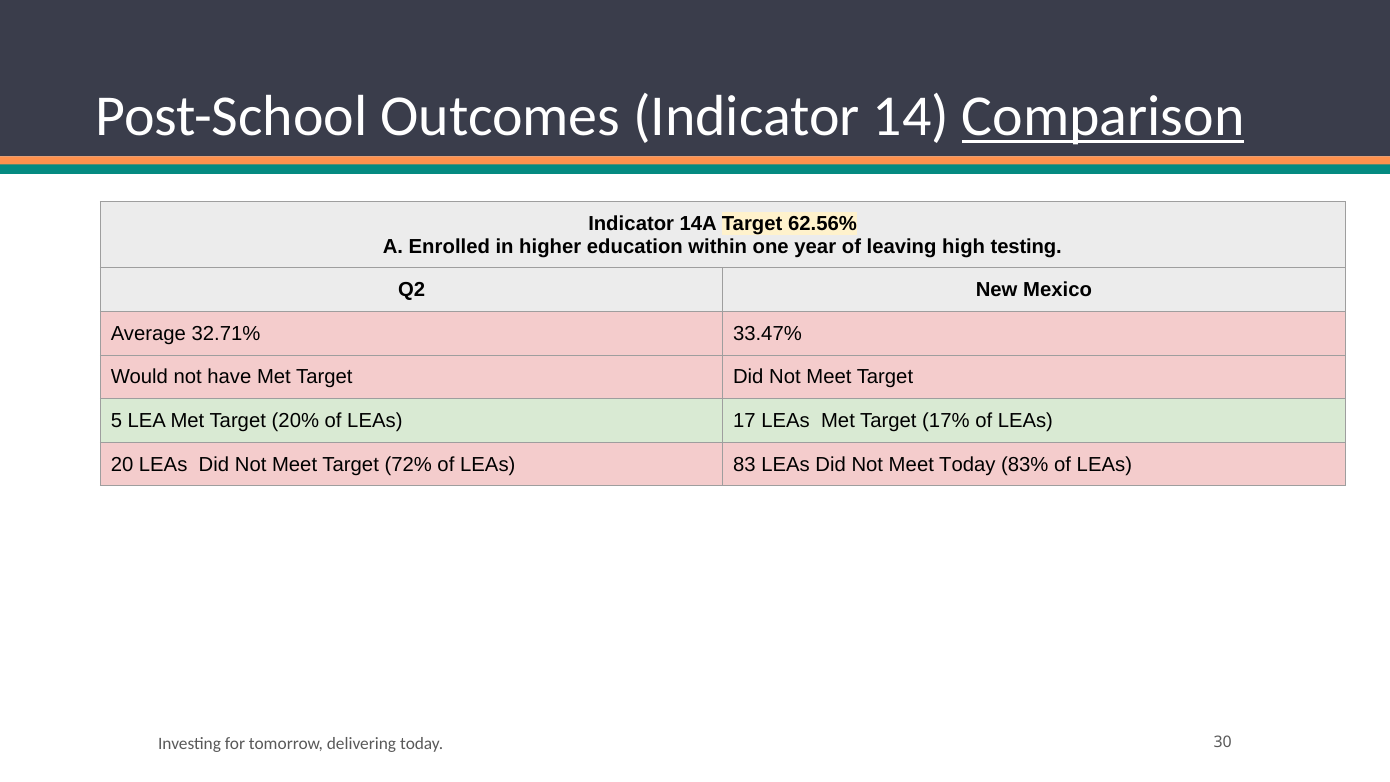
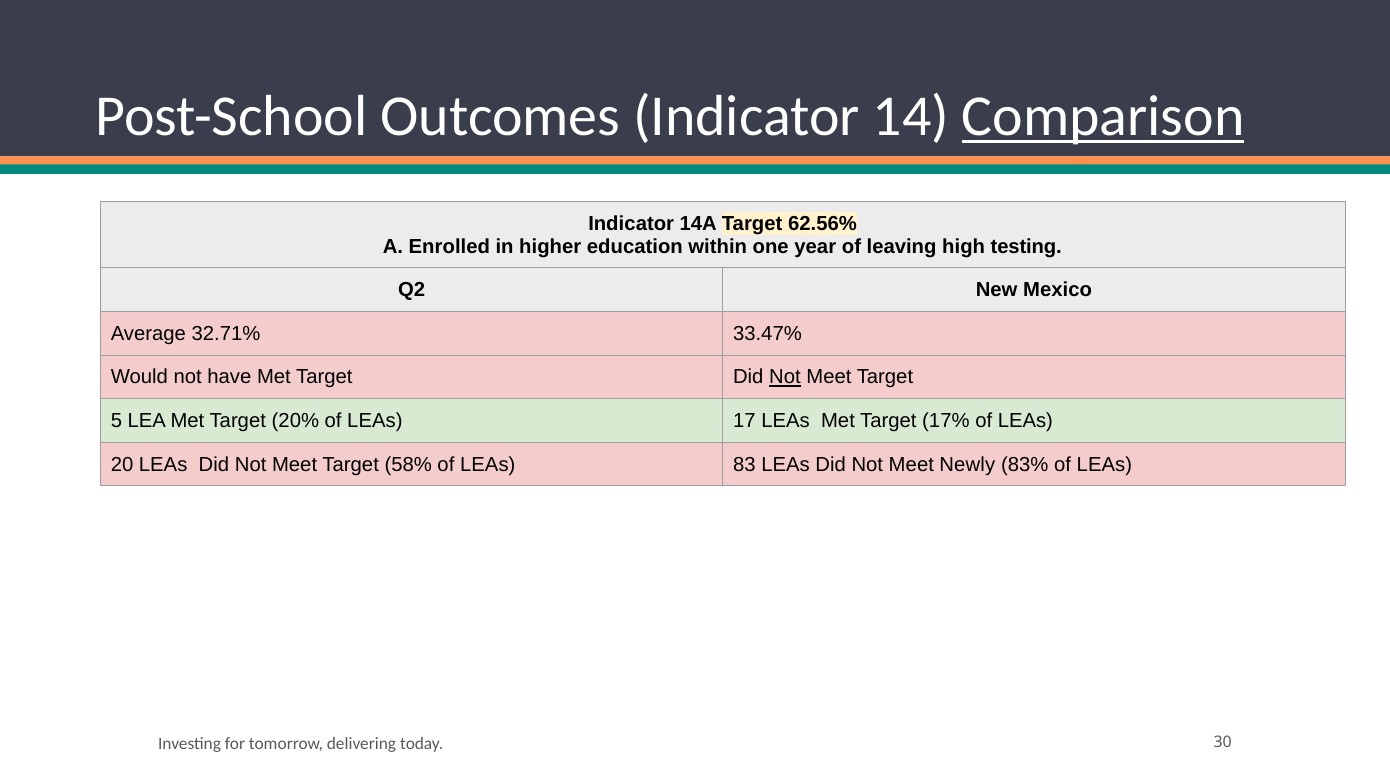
Not at (785, 377) underline: none -> present
72%: 72% -> 58%
Meet Today: Today -> Newly
